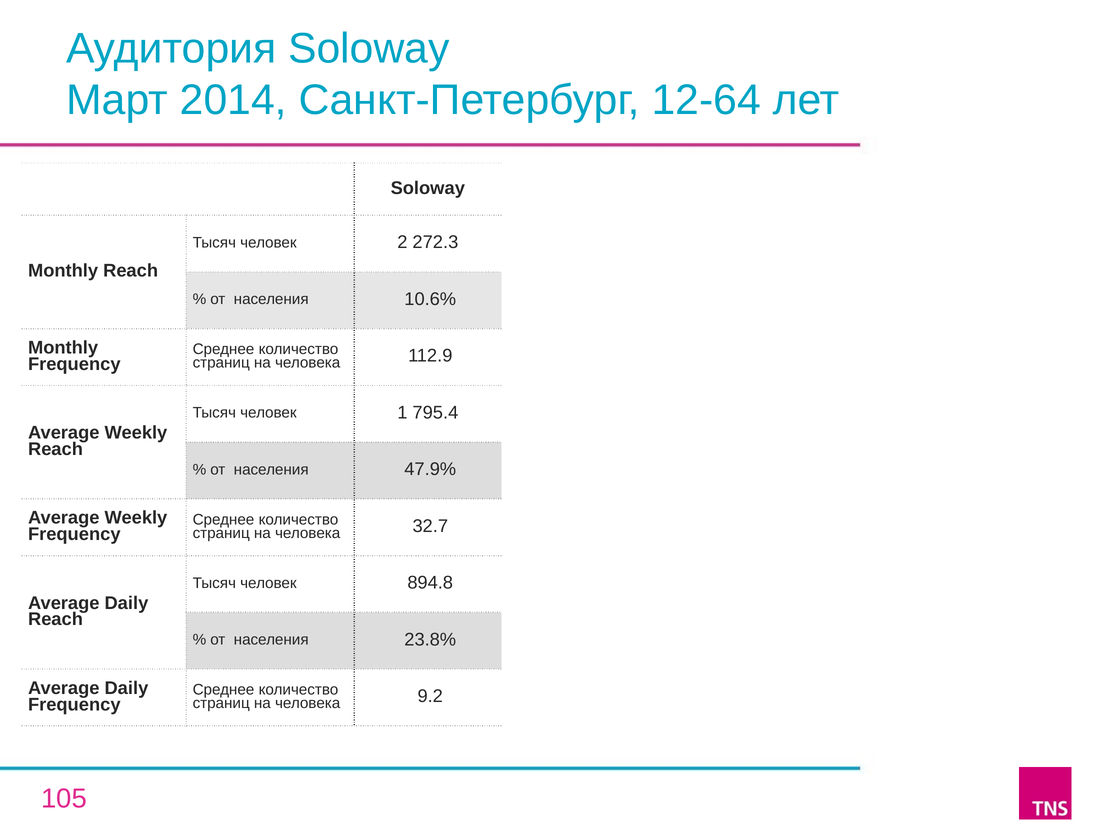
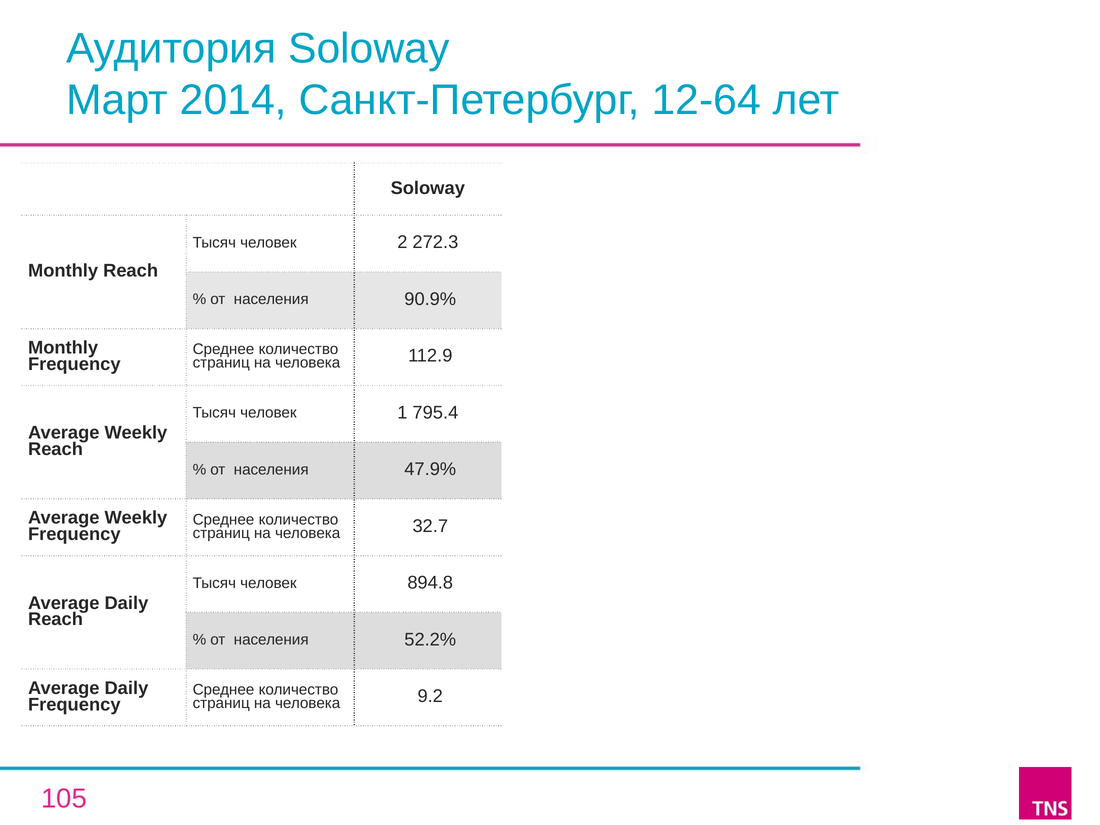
10.6%: 10.6% -> 90.9%
23.8%: 23.8% -> 52.2%
